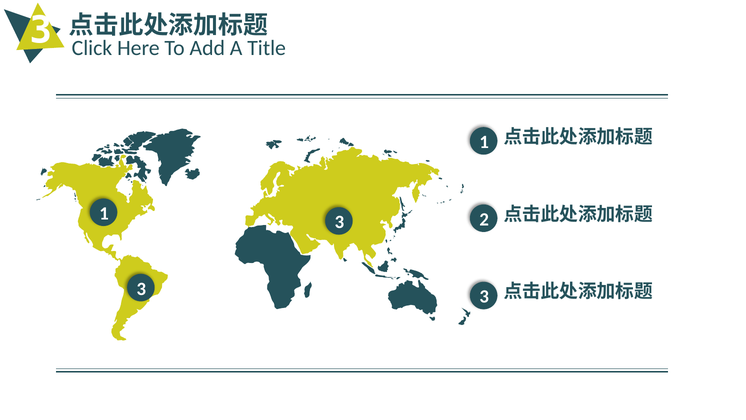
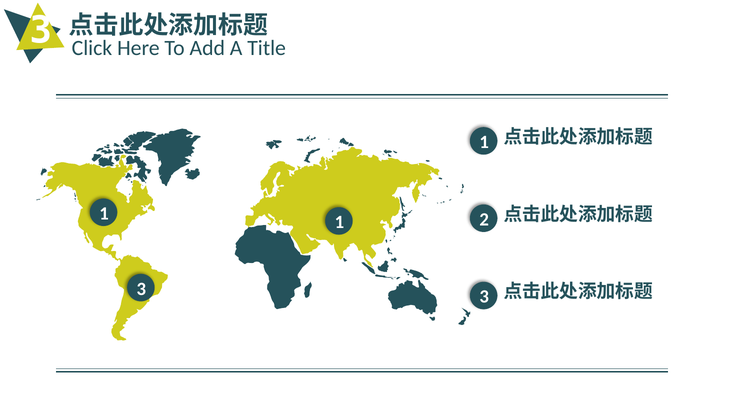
1 3: 3 -> 1
